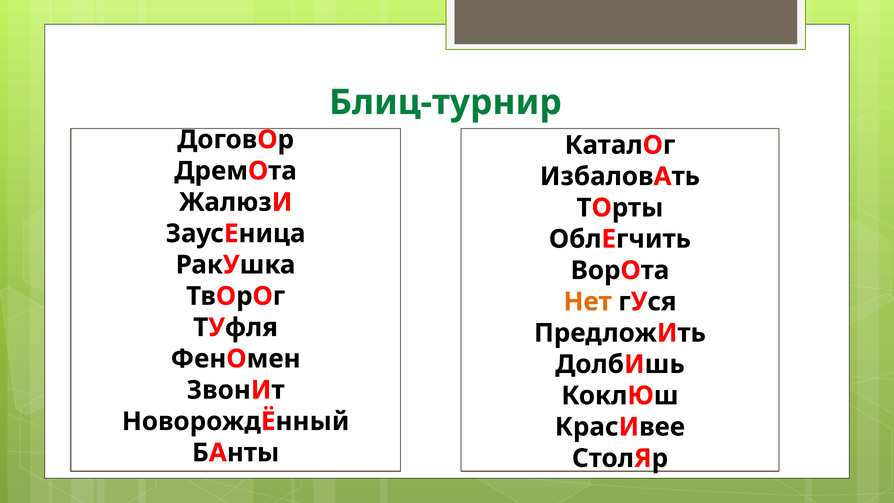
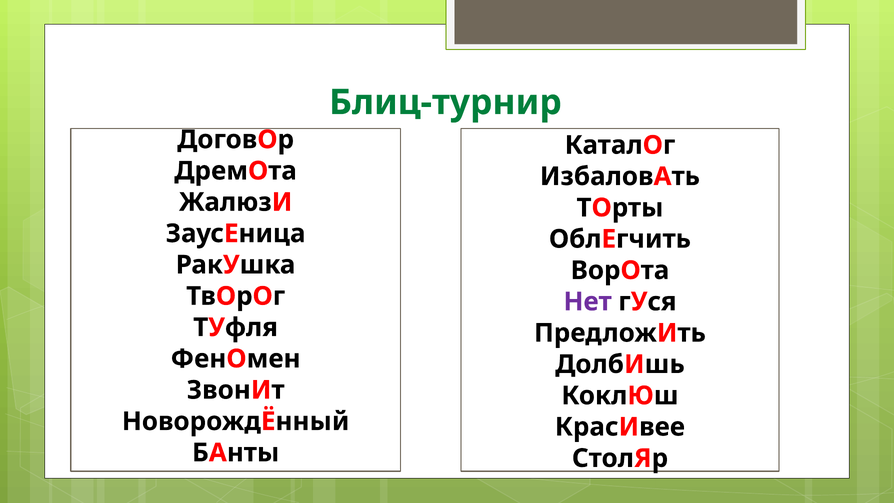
Нет colour: orange -> purple
